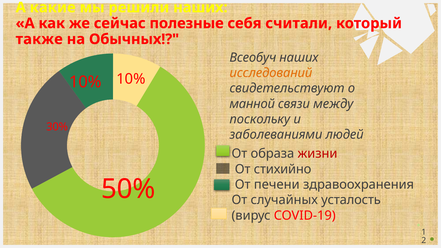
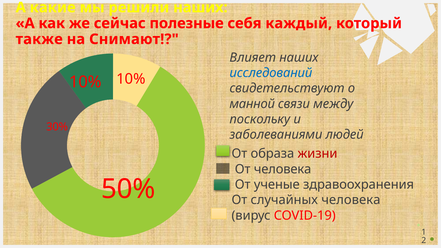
считали: считали -> каждый
Обычных: Обычных -> Снимают
Всеобуч: Всеобуч -> Влияет
исследований colour: orange -> blue
От стихийно: стихийно -> человека
печени: печени -> ученые
случайных усталость: усталость -> человека
